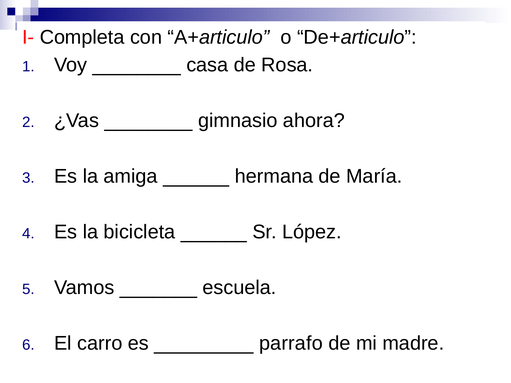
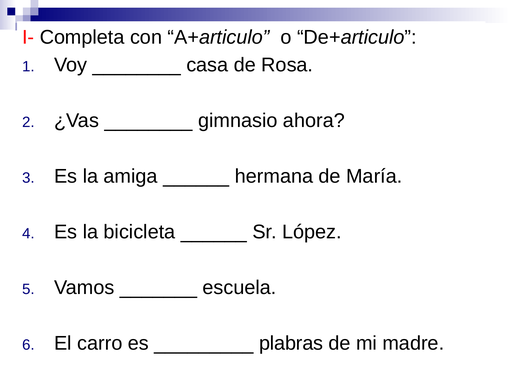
parrafo: parrafo -> plabras
